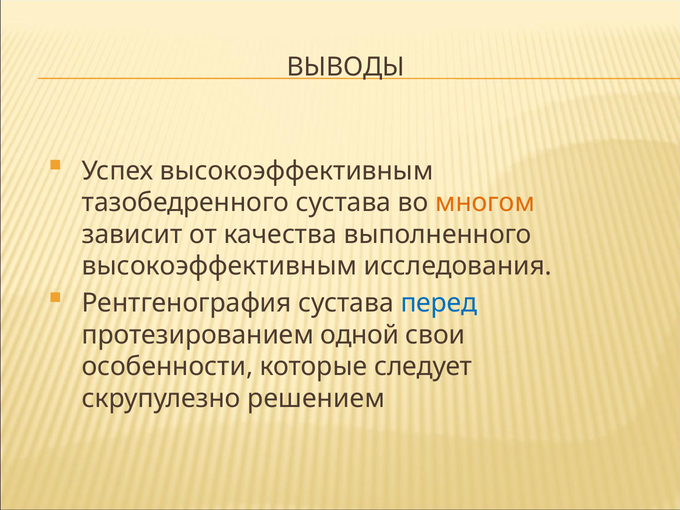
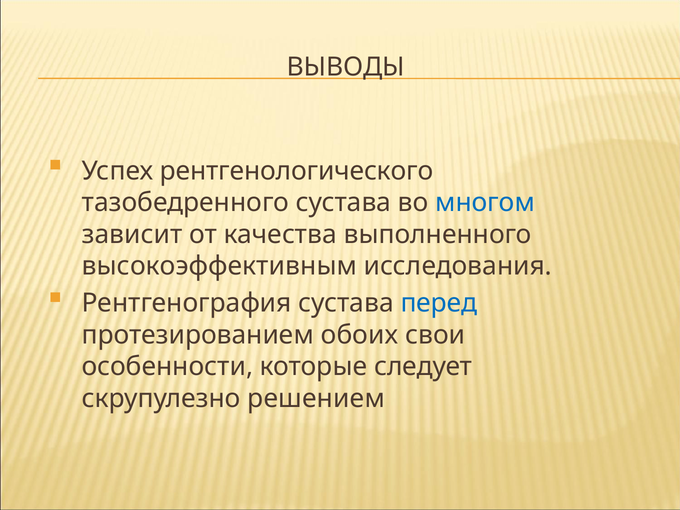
Успех высокоэффективным: высокоэффективным -> рентгенологического
многом colour: orange -> blue
одной: одной -> обоих
